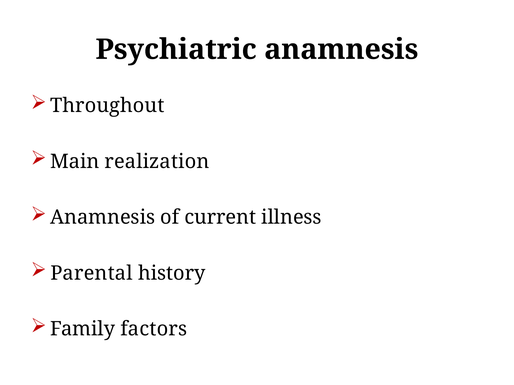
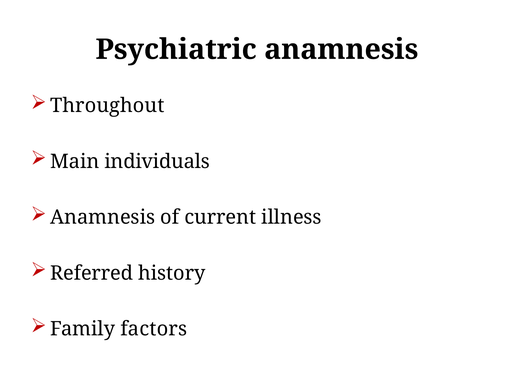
realization: realization -> individuals
Parental: Parental -> Referred
